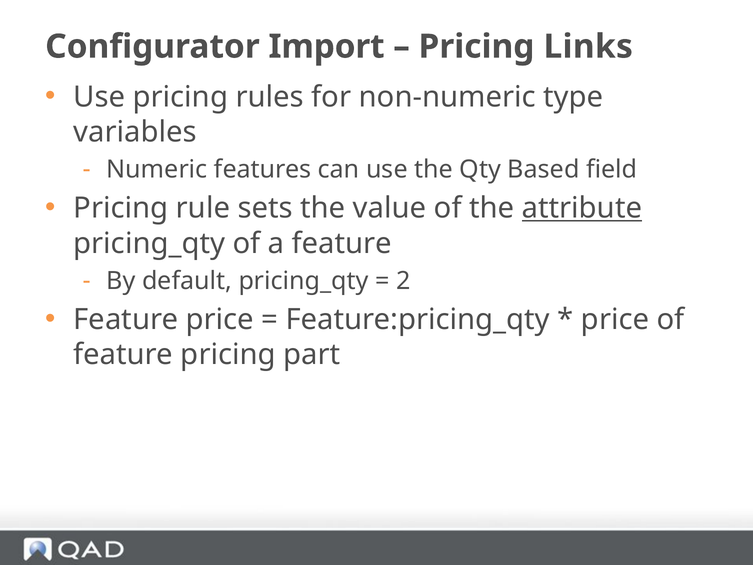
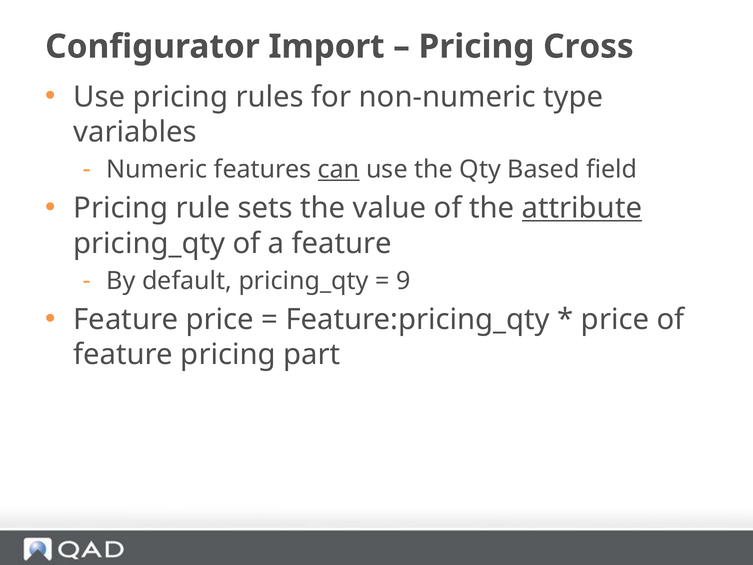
Links: Links -> Cross
can underline: none -> present
2: 2 -> 9
